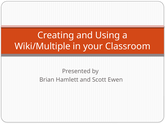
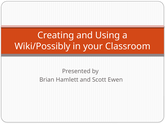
Wiki/Multiple: Wiki/Multiple -> Wiki/Possibly
